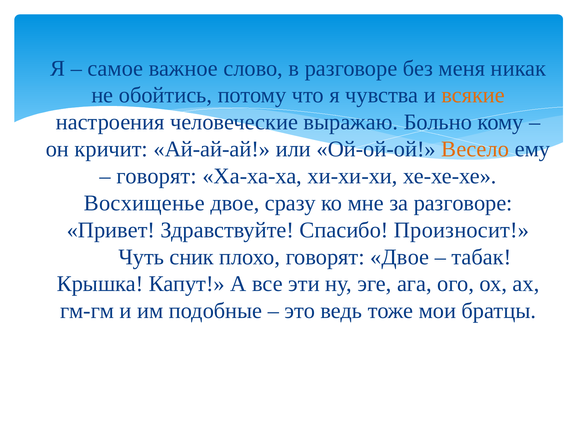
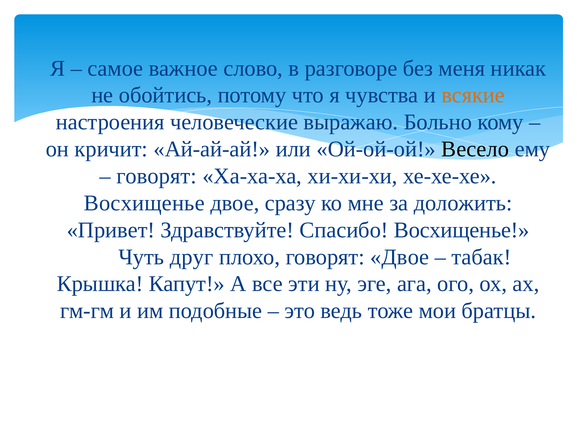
Весело colour: orange -> black
за разговоре: разговоре -> доложить
Спасибо Произносит: Произносит -> Восхищенье
сник: сник -> друг
